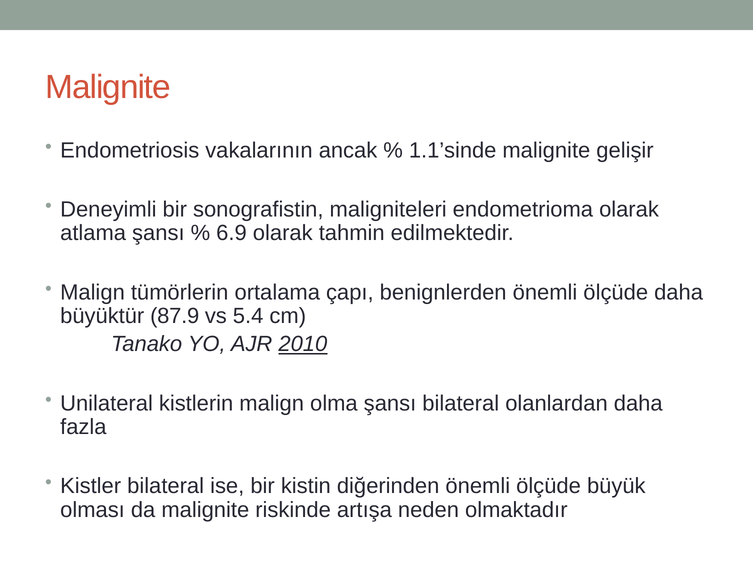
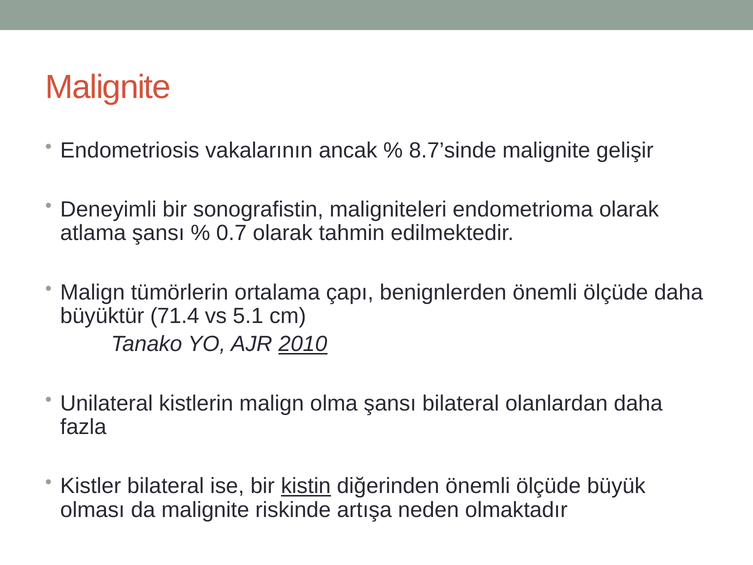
1.1’sinde: 1.1’sinde -> 8.7’sinde
6.9: 6.9 -> 0.7
87.9: 87.9 -> 71.4
5.4: 5.4 -> 5.1
kistin underline: none -> present
